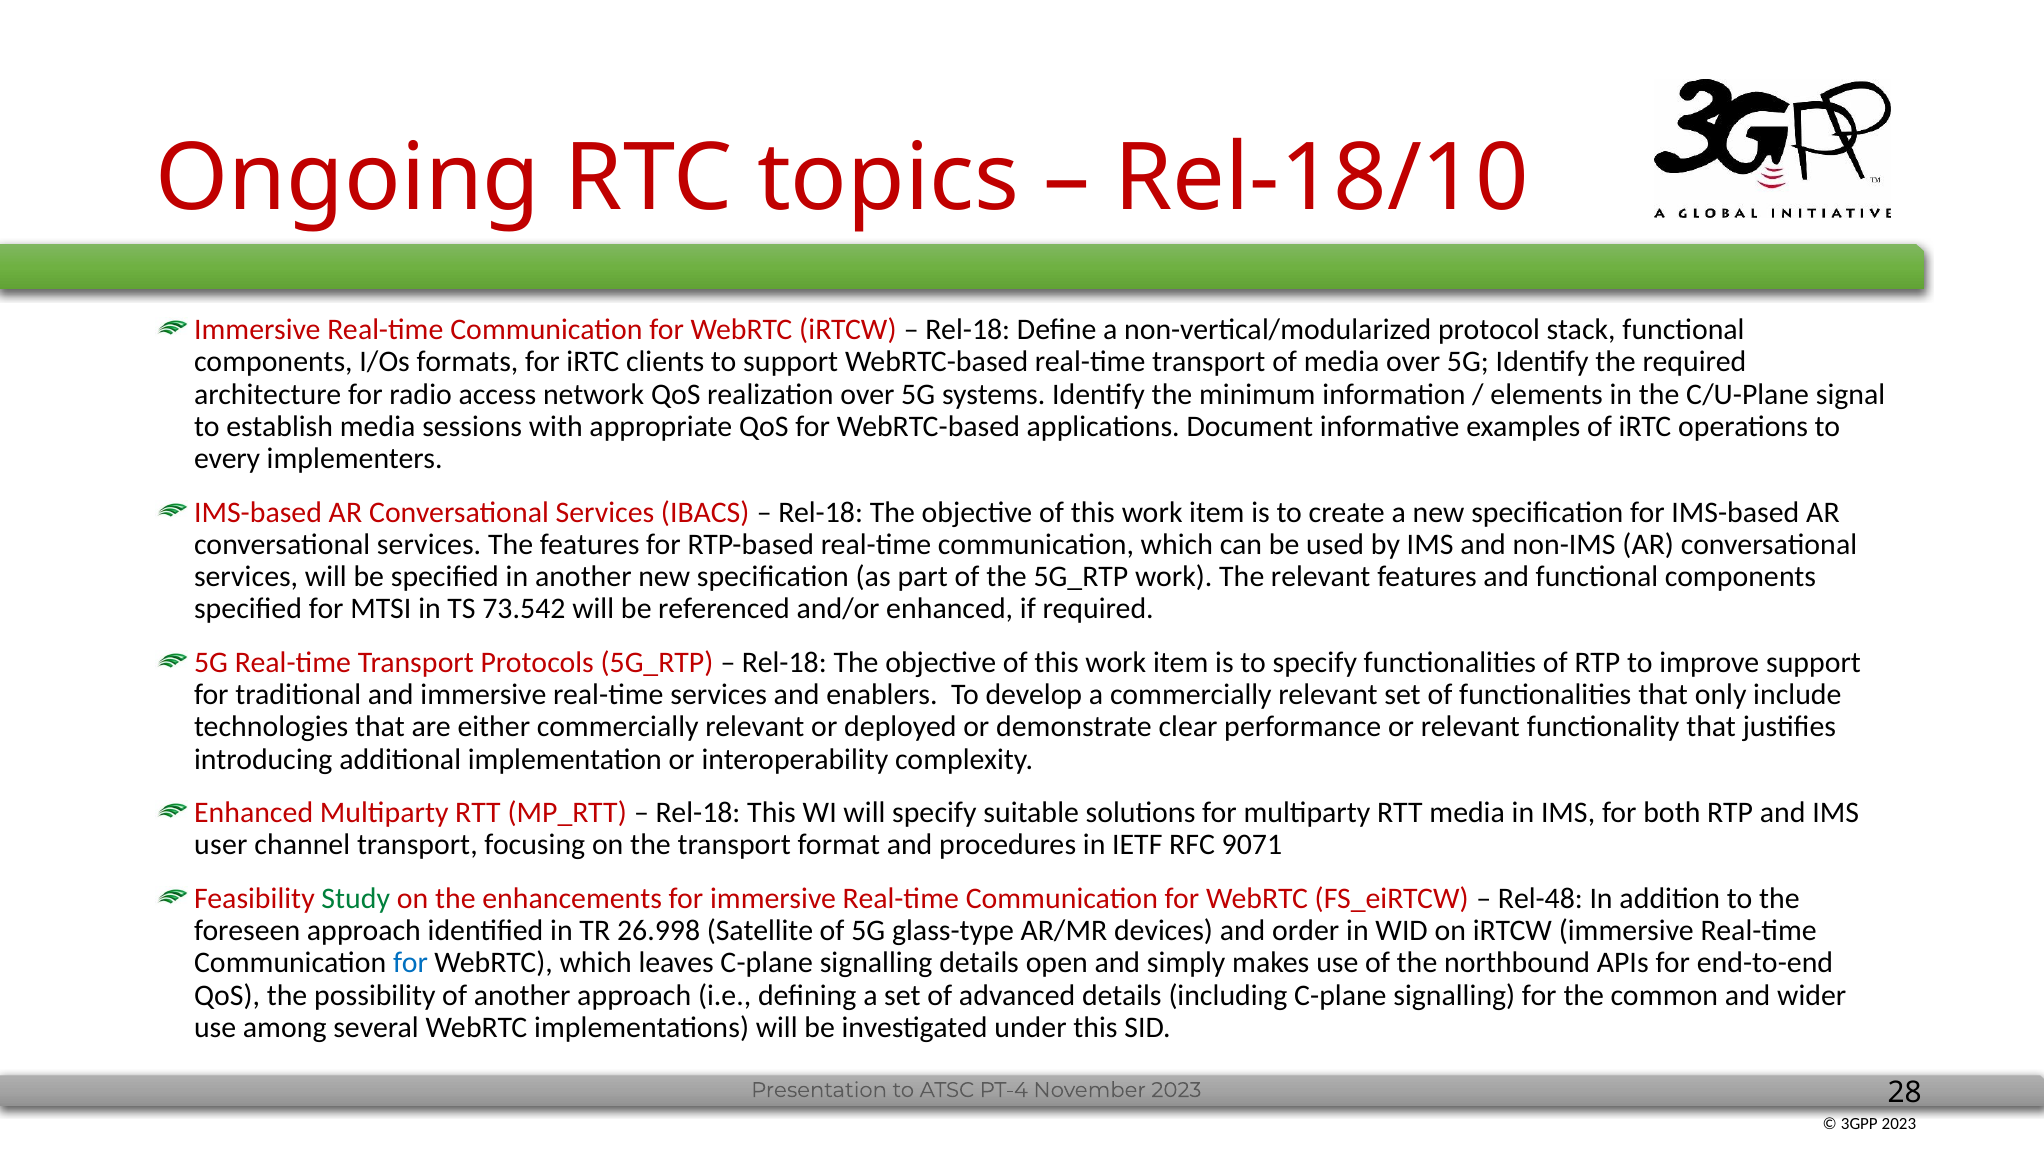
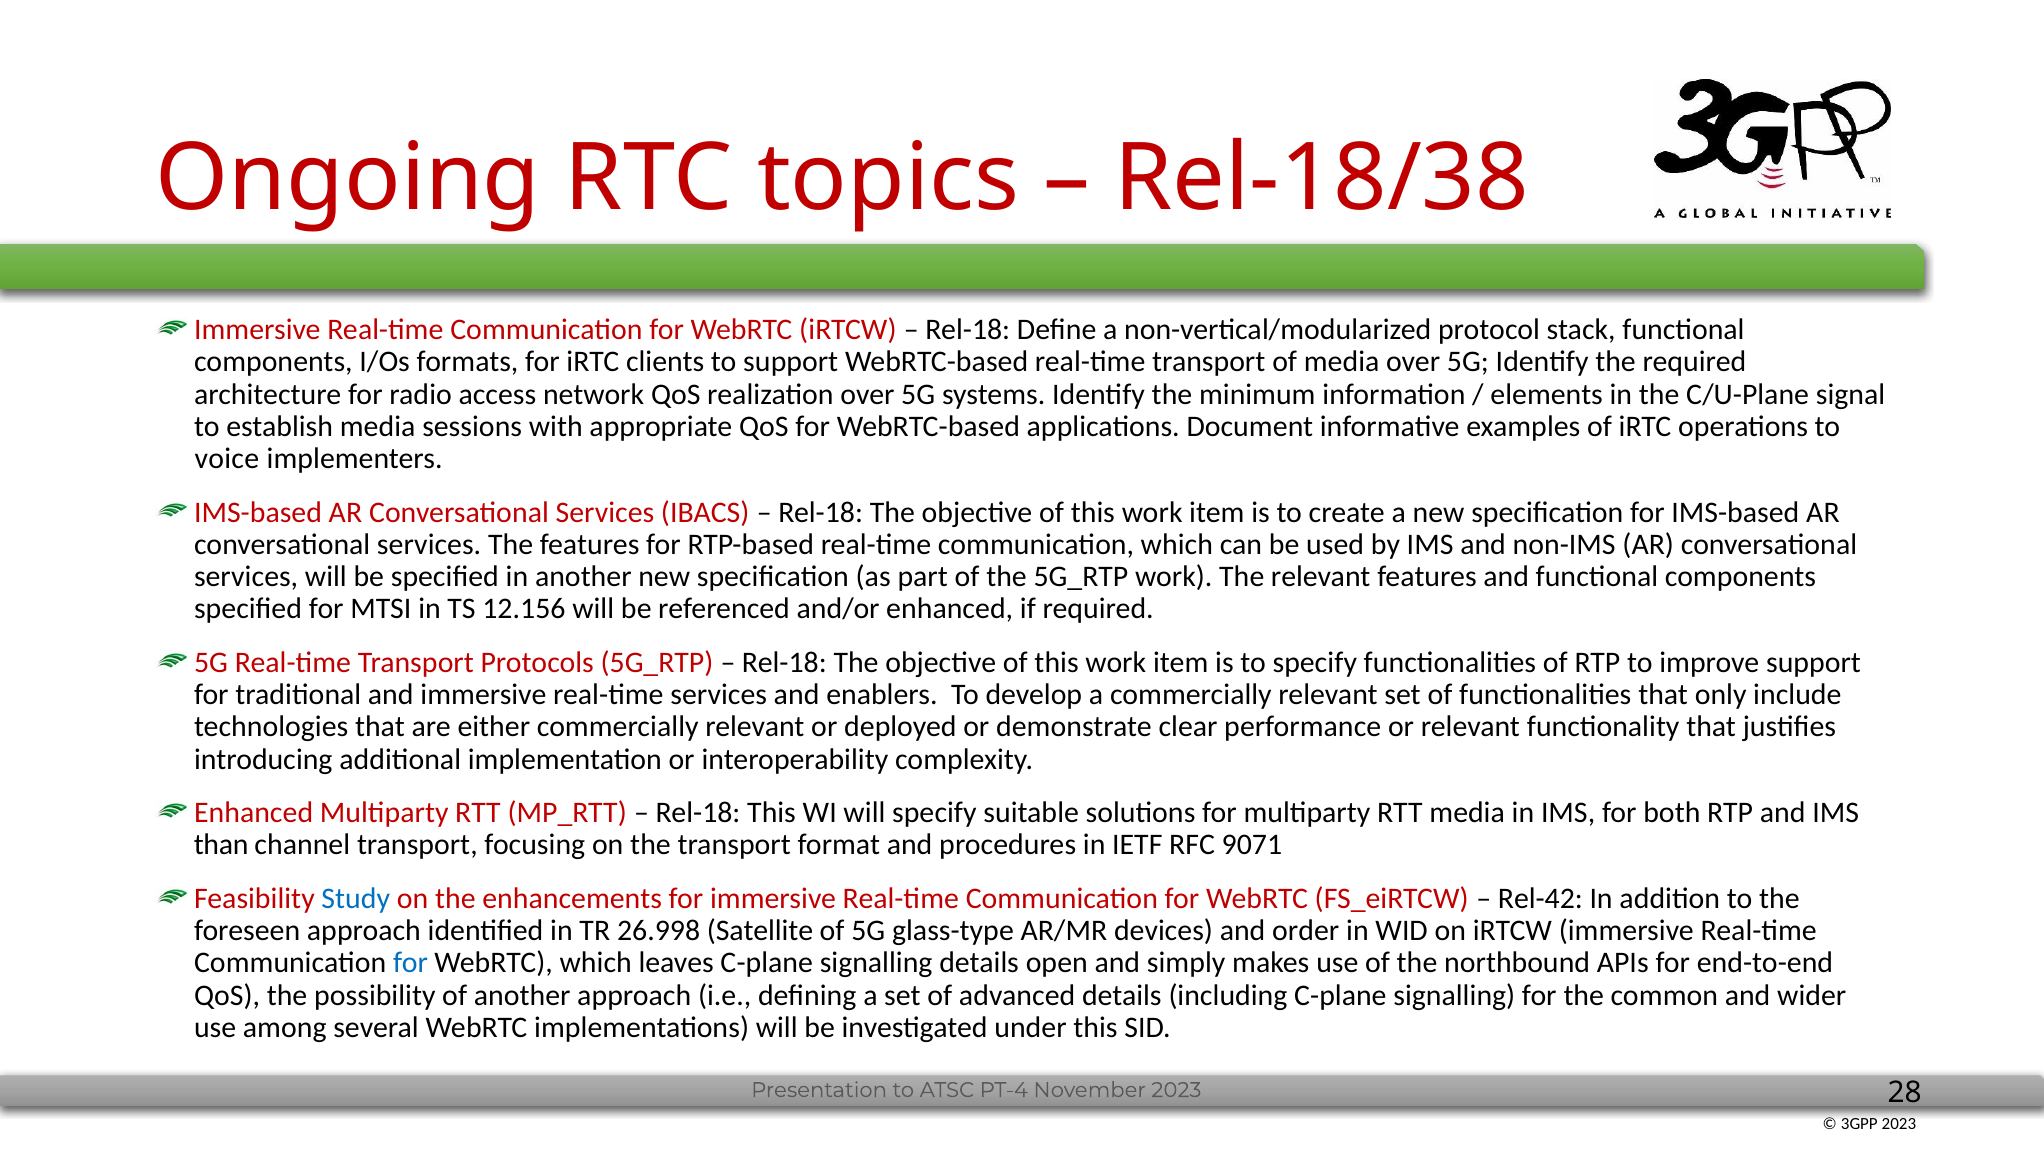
Rel-18/10: Rel-18/10 -> Rel-18/38
every: every -> voice
73.542: 73.542 -> 12.156
user: user -> than
Study colour: green -> blue
Rel-48: Rel-48 -> Rel-42
